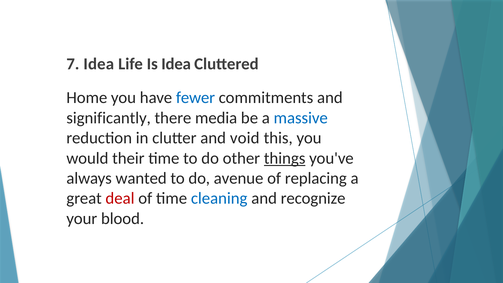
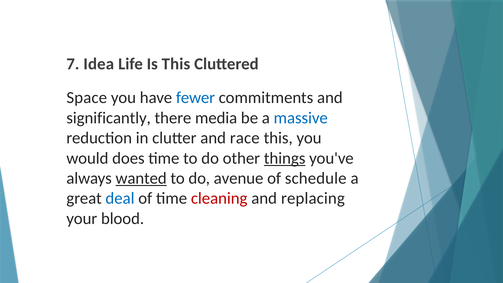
Is Idea: Idea -> This
Home: Home -> Space
void: void -> race
their: their -> does
wanted underline: none -> present
replacing: replacing -> schedule
deal colour: red -> blue
cleaning colour: blue -> red
recognize: recognize -> replacing
